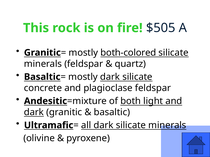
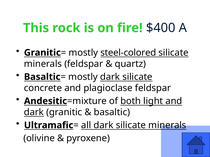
$505: $505 -> $400
both-colored: both-colored -> steel-colored
